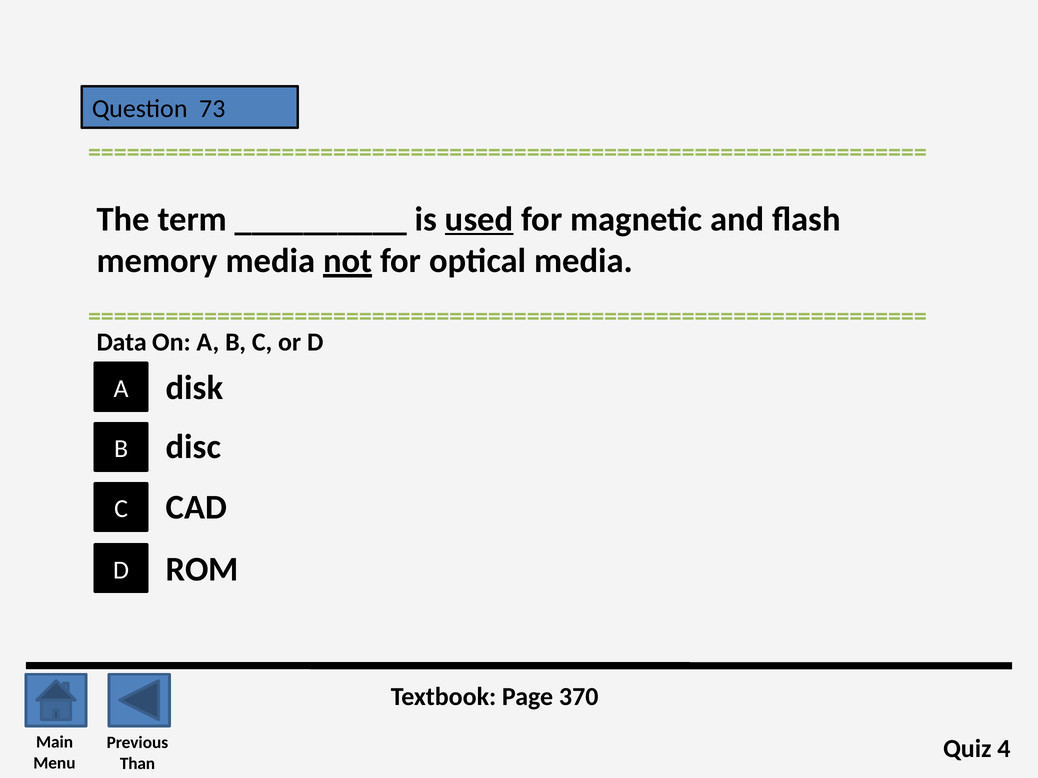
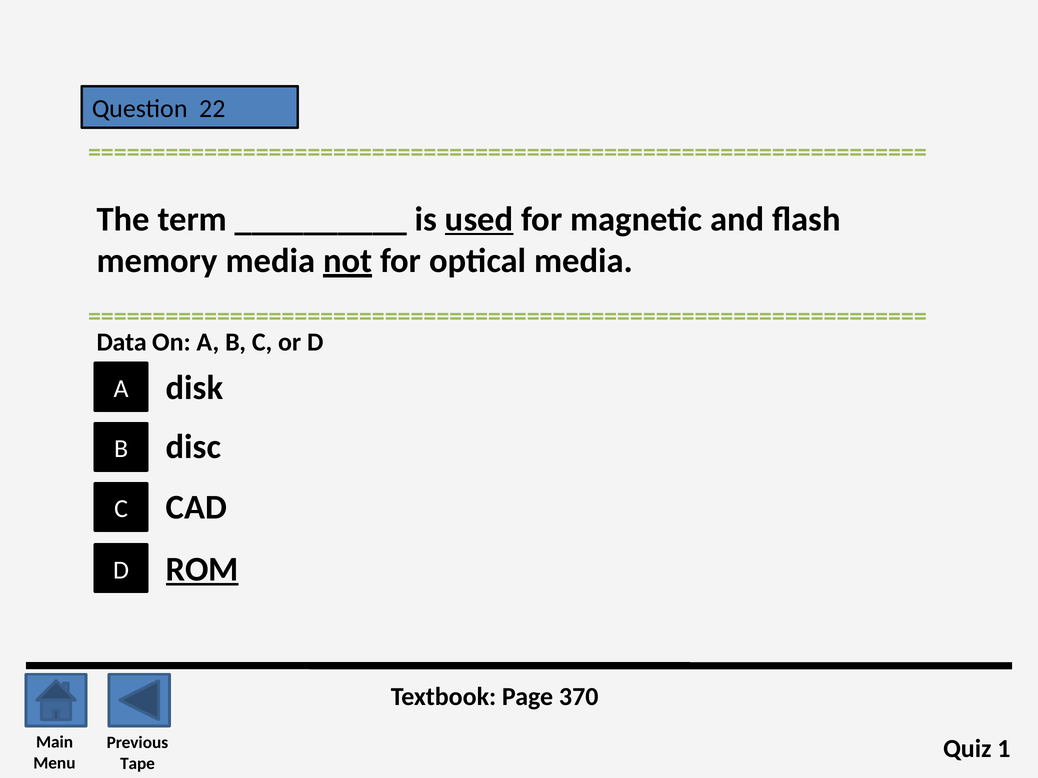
73: 73 -> 22
ROM underline: none -> present
4: 4 -> 1
Than: Than -> Tape
